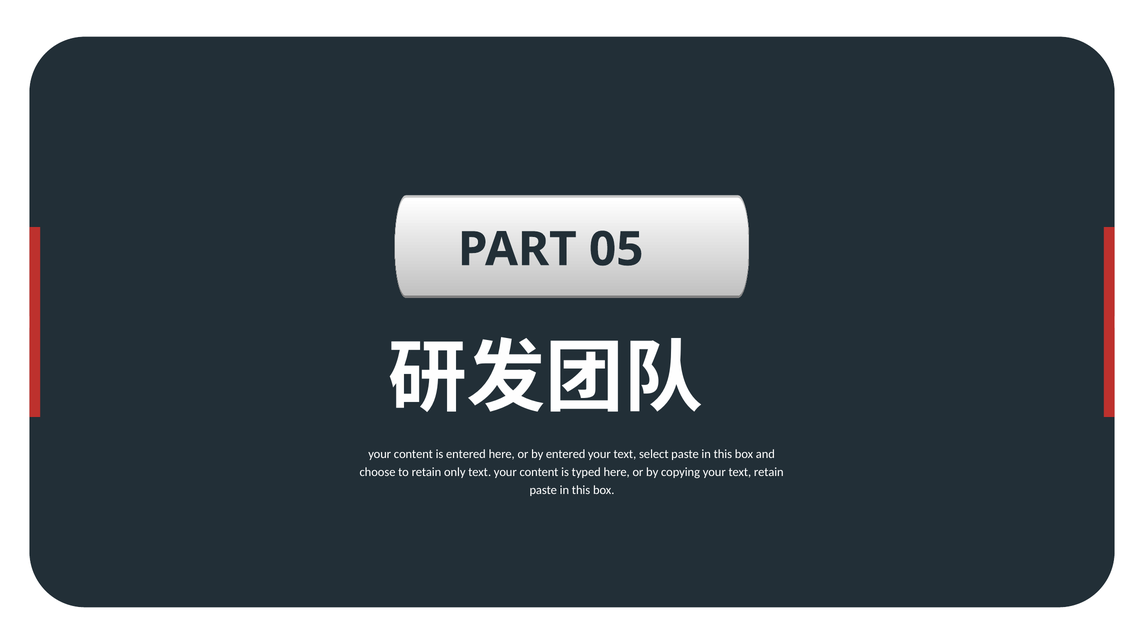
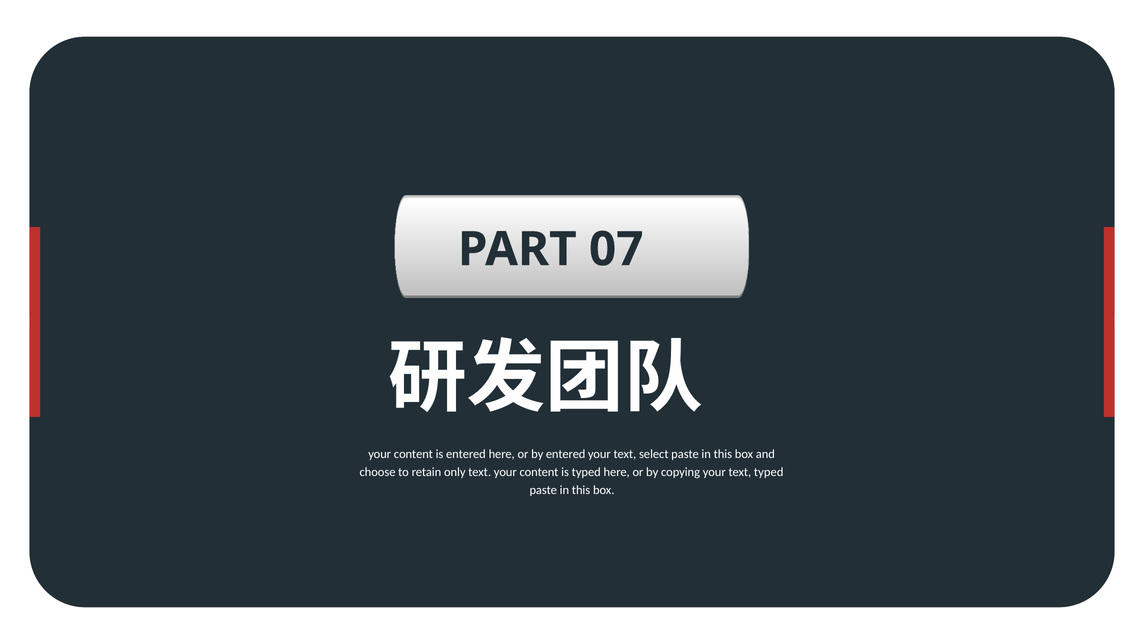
05: 05 -> 07
text retain: retain -> typed
